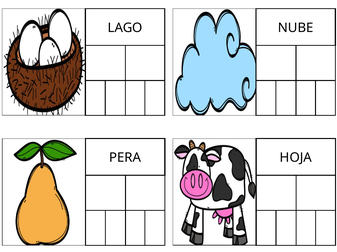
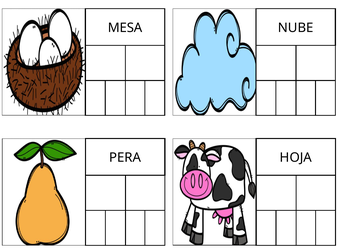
LAGO: LAGO -> MESA
